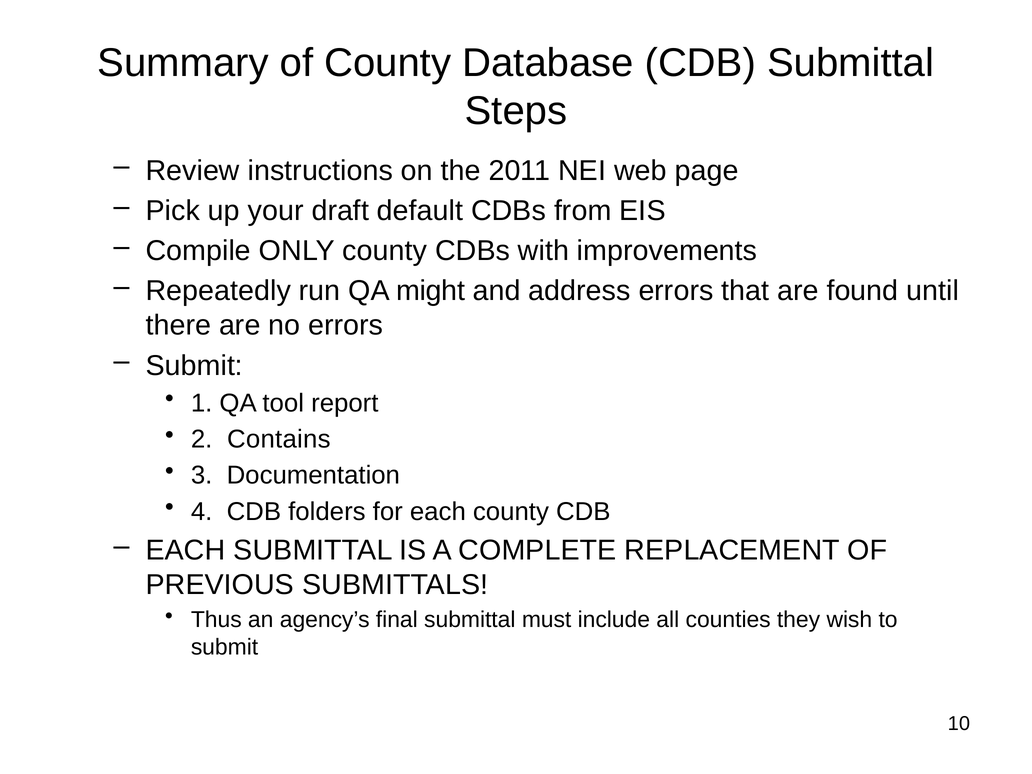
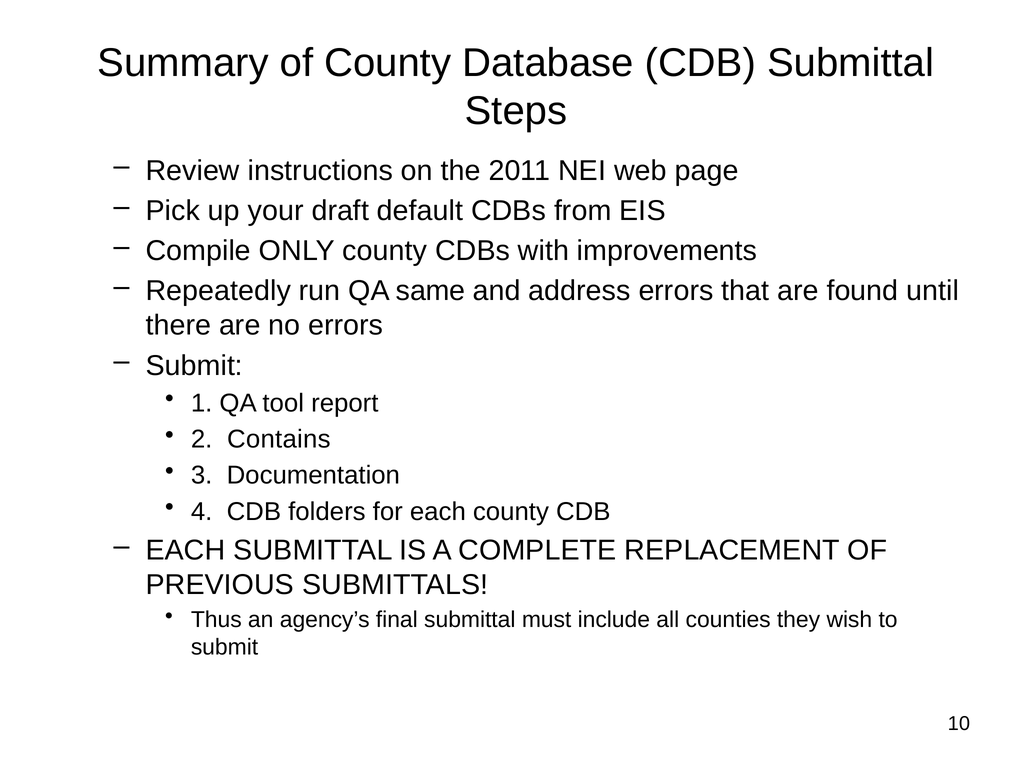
might: might -> same
